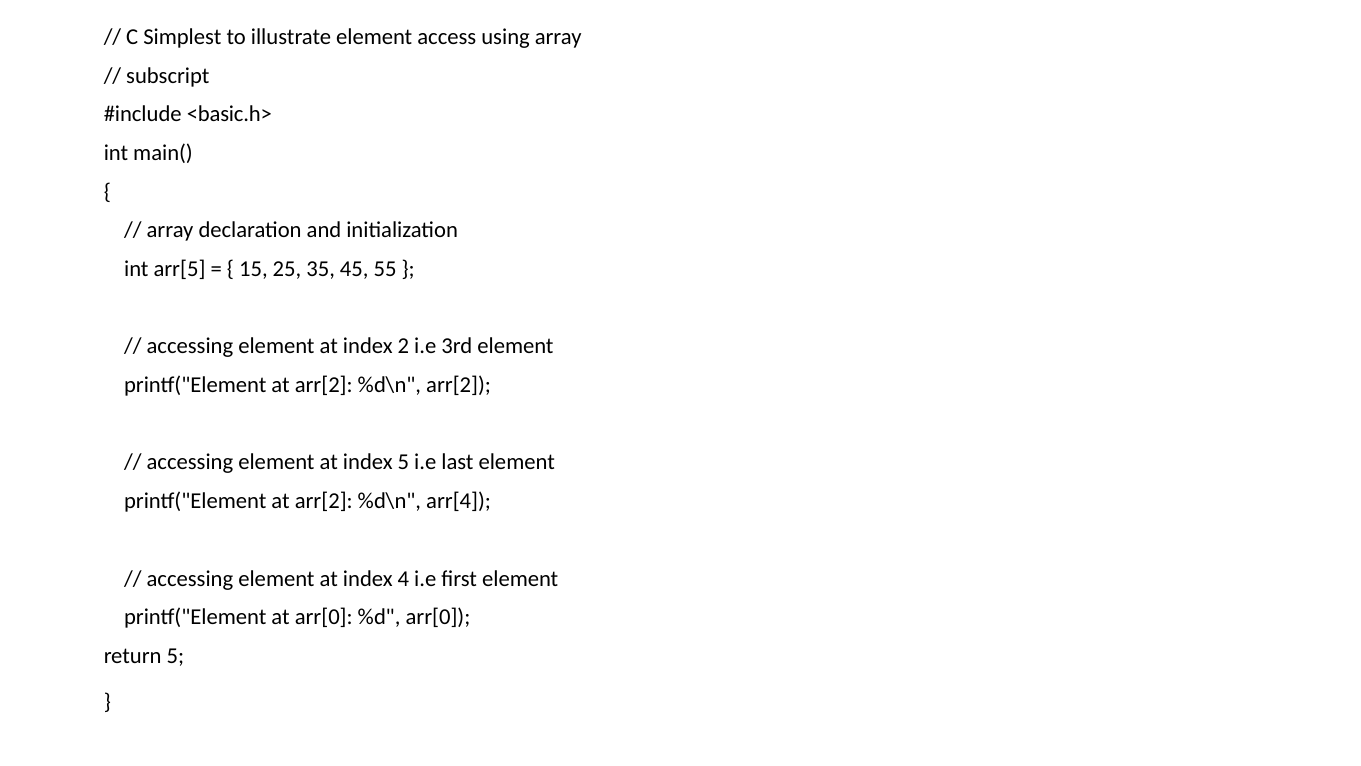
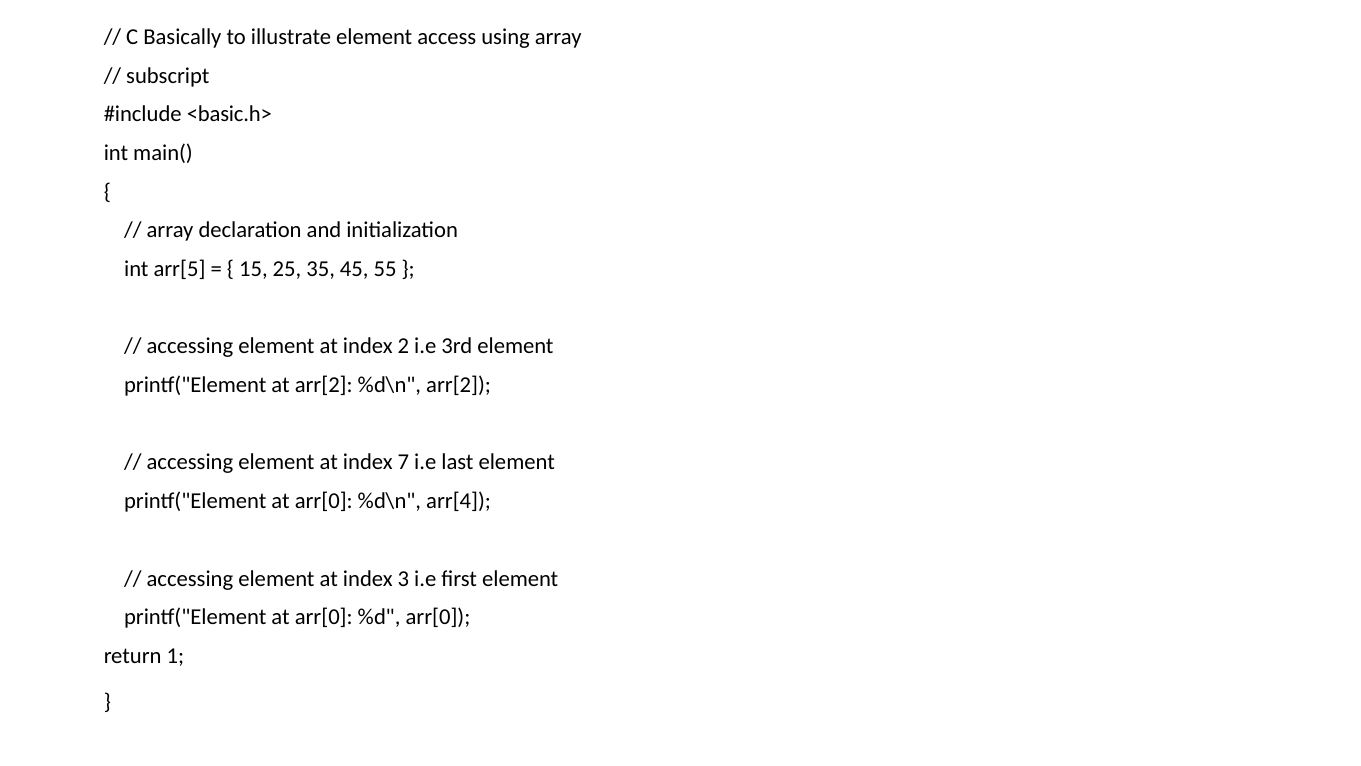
Simplest: Simplest -> Basically
index 5: 5 -> 7
arr[2 at (324, 501): arr[2 -> arr[0
4: 4 -> 3
return 5: 5 -> 1
